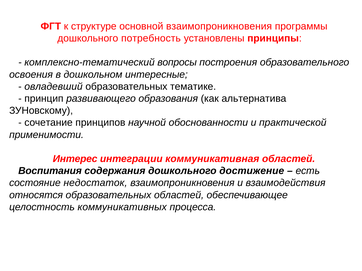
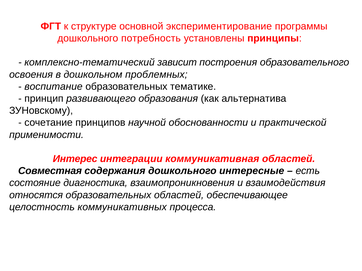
основной взаимопроникновения: взаимопроникновения -> экспериментирование
вопросы: вопросы -> зависит
интересные: интересные -> проблемных
овладевший: овладевший -> воспитание
Воспитания: Воспитания -> Совместная
достижение: достижение -> интересные
недостаток: недостаток -> диагностика
